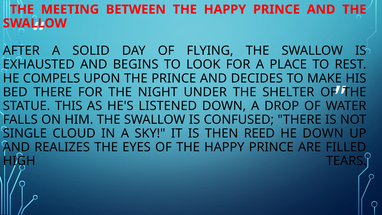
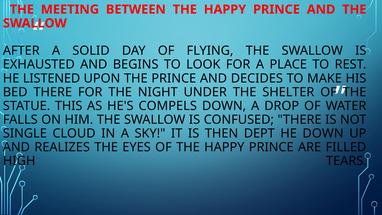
COMPELS: COMPELS -> LISTENED
LISTENED: LISTENED -> COMPELS
REED: REED -> DEPT
